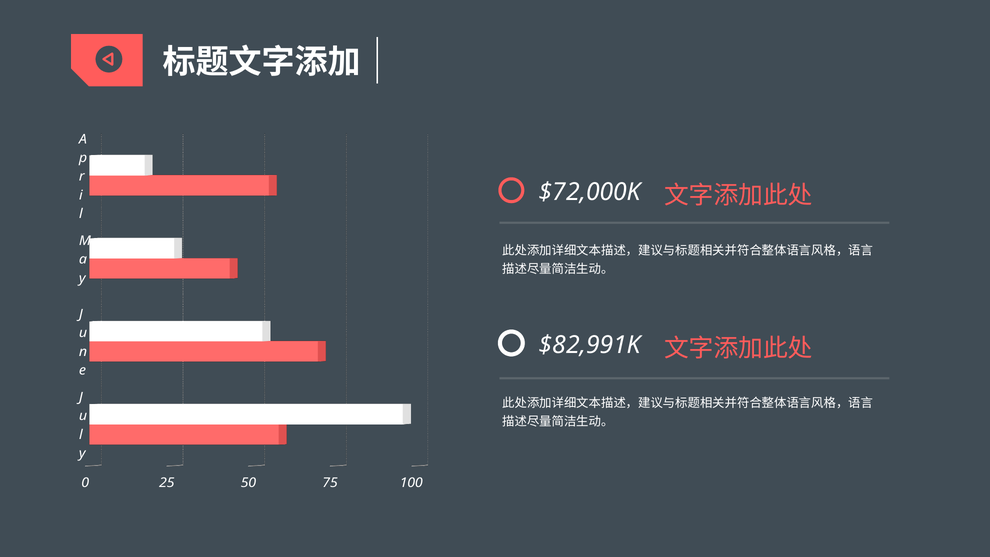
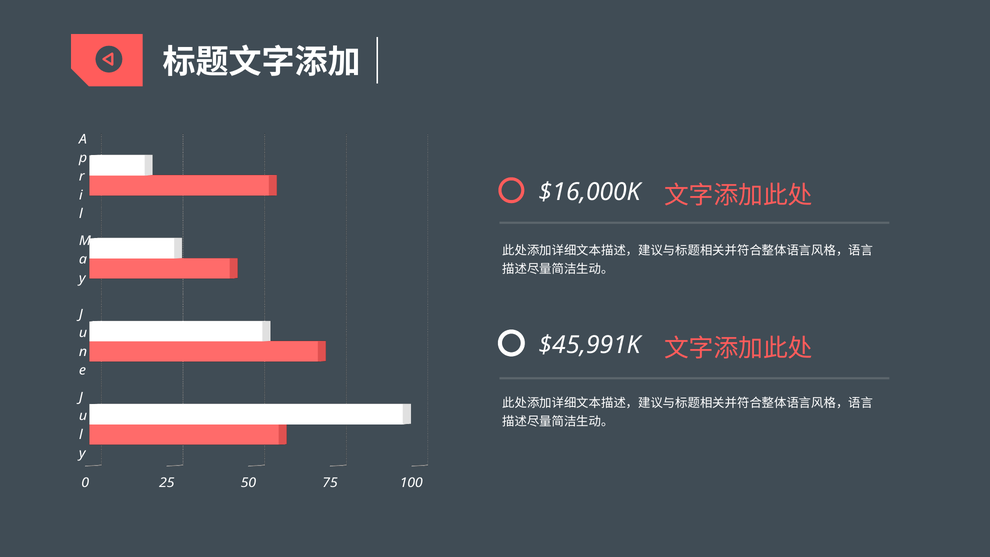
$72,000K: $72,000K -> $16,000K
$82,991K: $82,991K -> $45,991K
